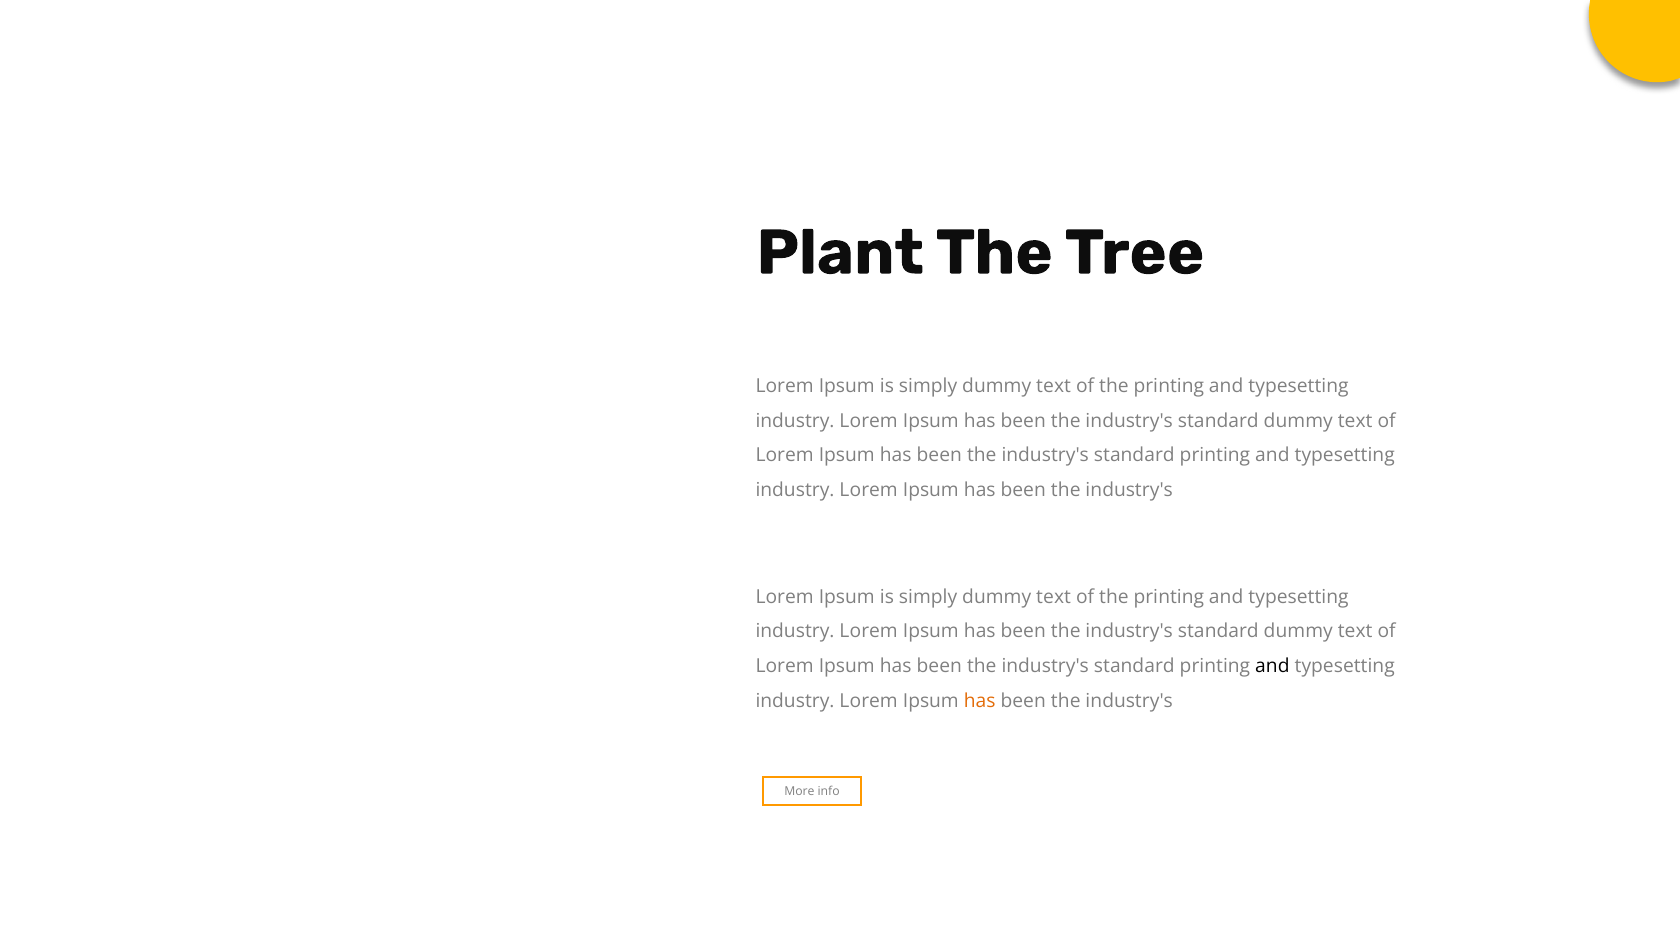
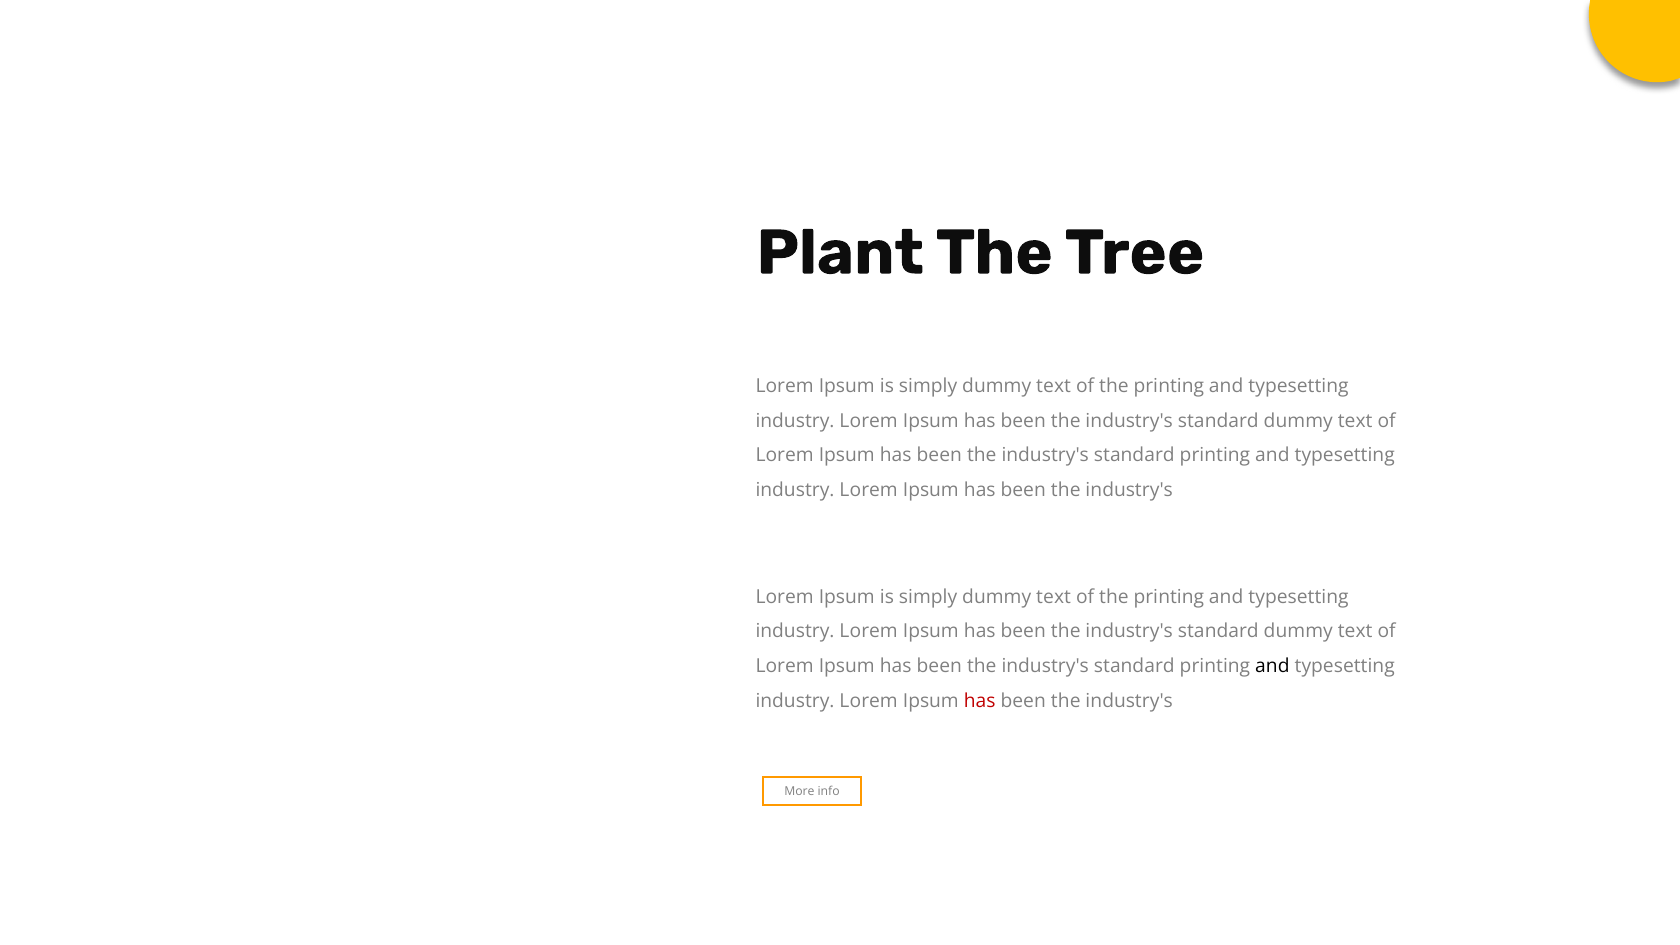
has at (980, 701) colour: orange -> red
